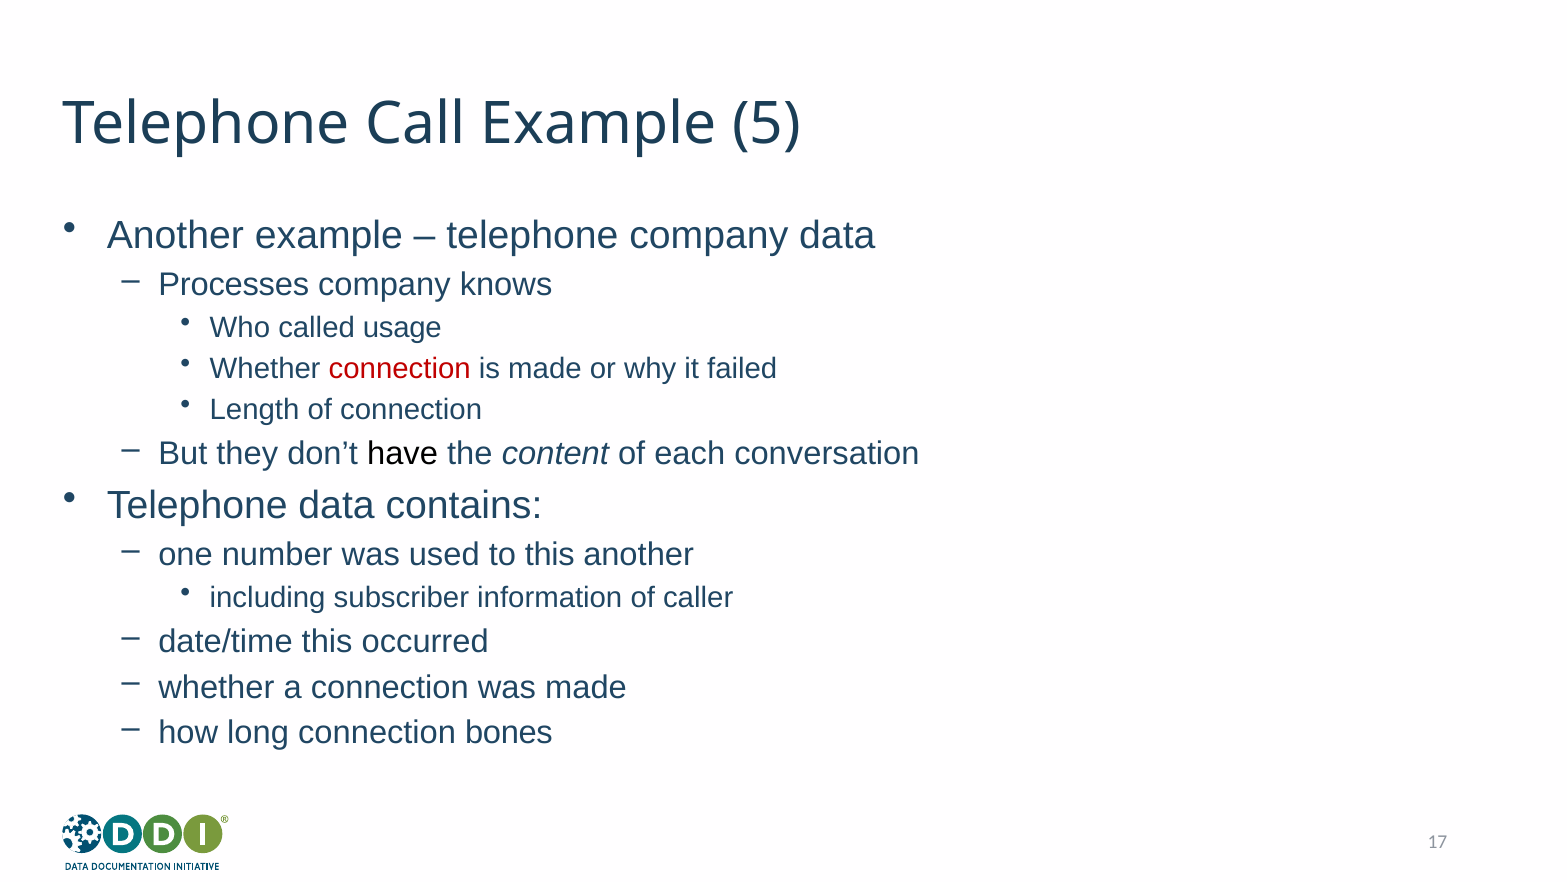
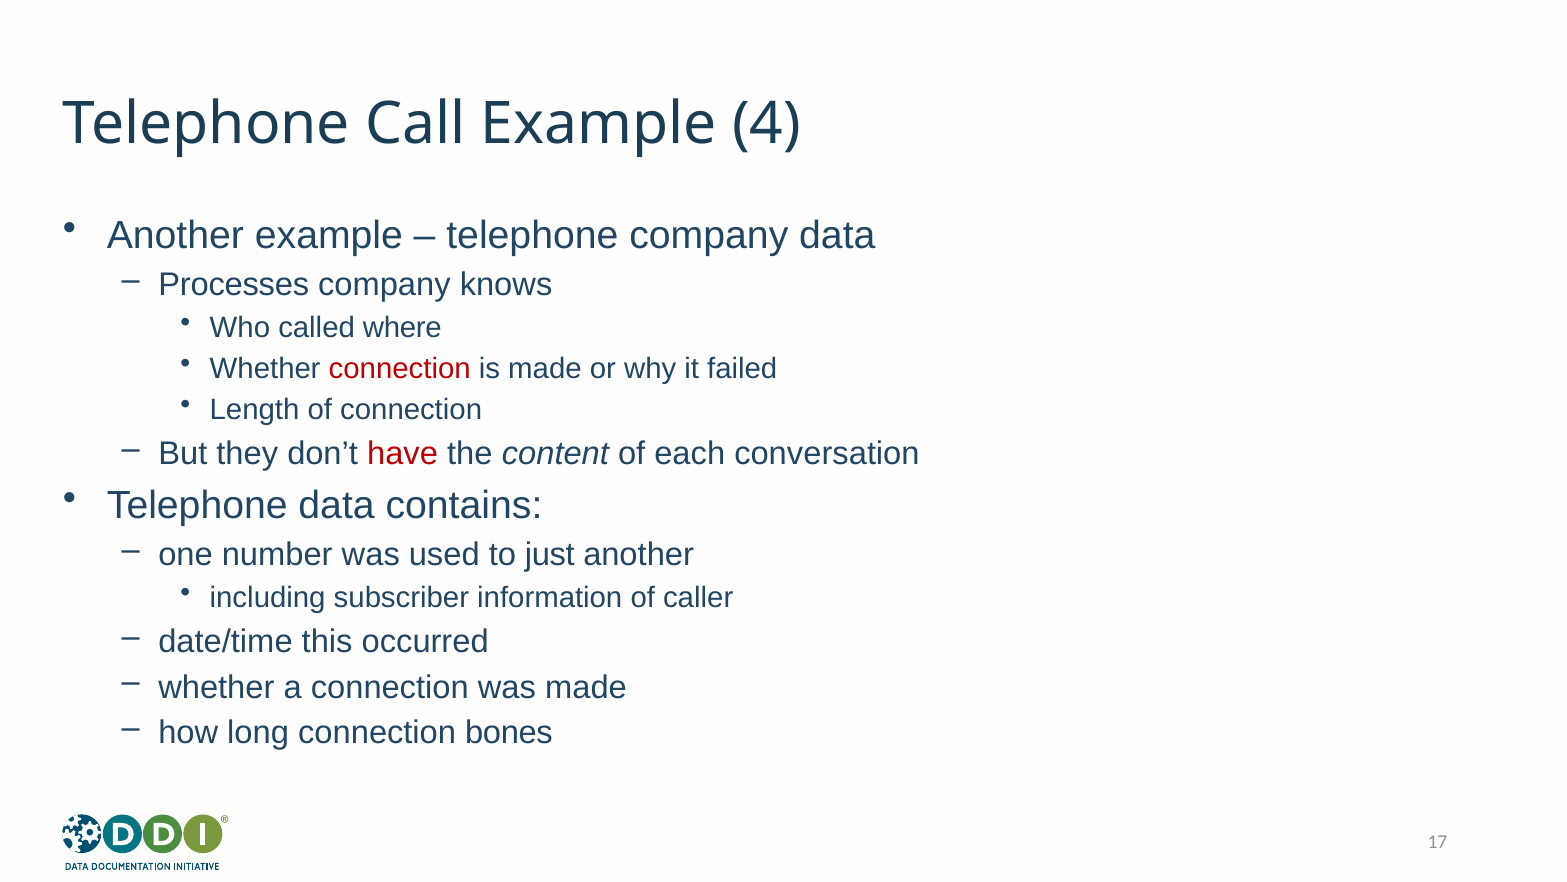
5: 5 -> 4
usage: usage -> where
have colour: black -> red
to this: this -> just
